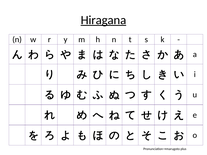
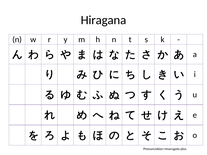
Hiragana underline: present -> none
